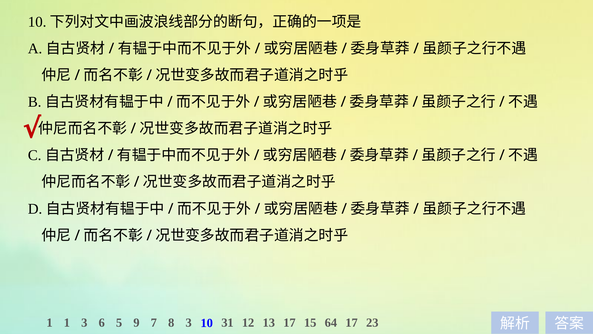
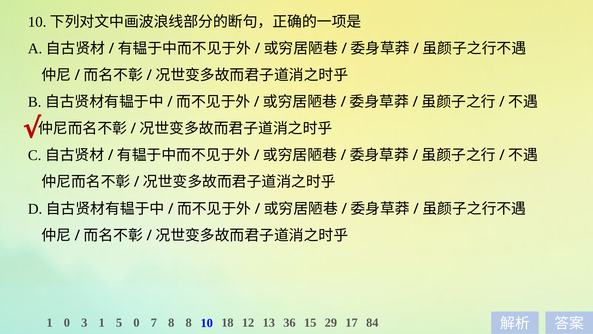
1 1: 1 -> 0
3 6: 6 -> 1
5 9: 9 -> 0
8 3: 3 -> 8
31: 31 -> 18
13 17: 17 -> 36
64: 64 -> 29
23: 23 -> 84
